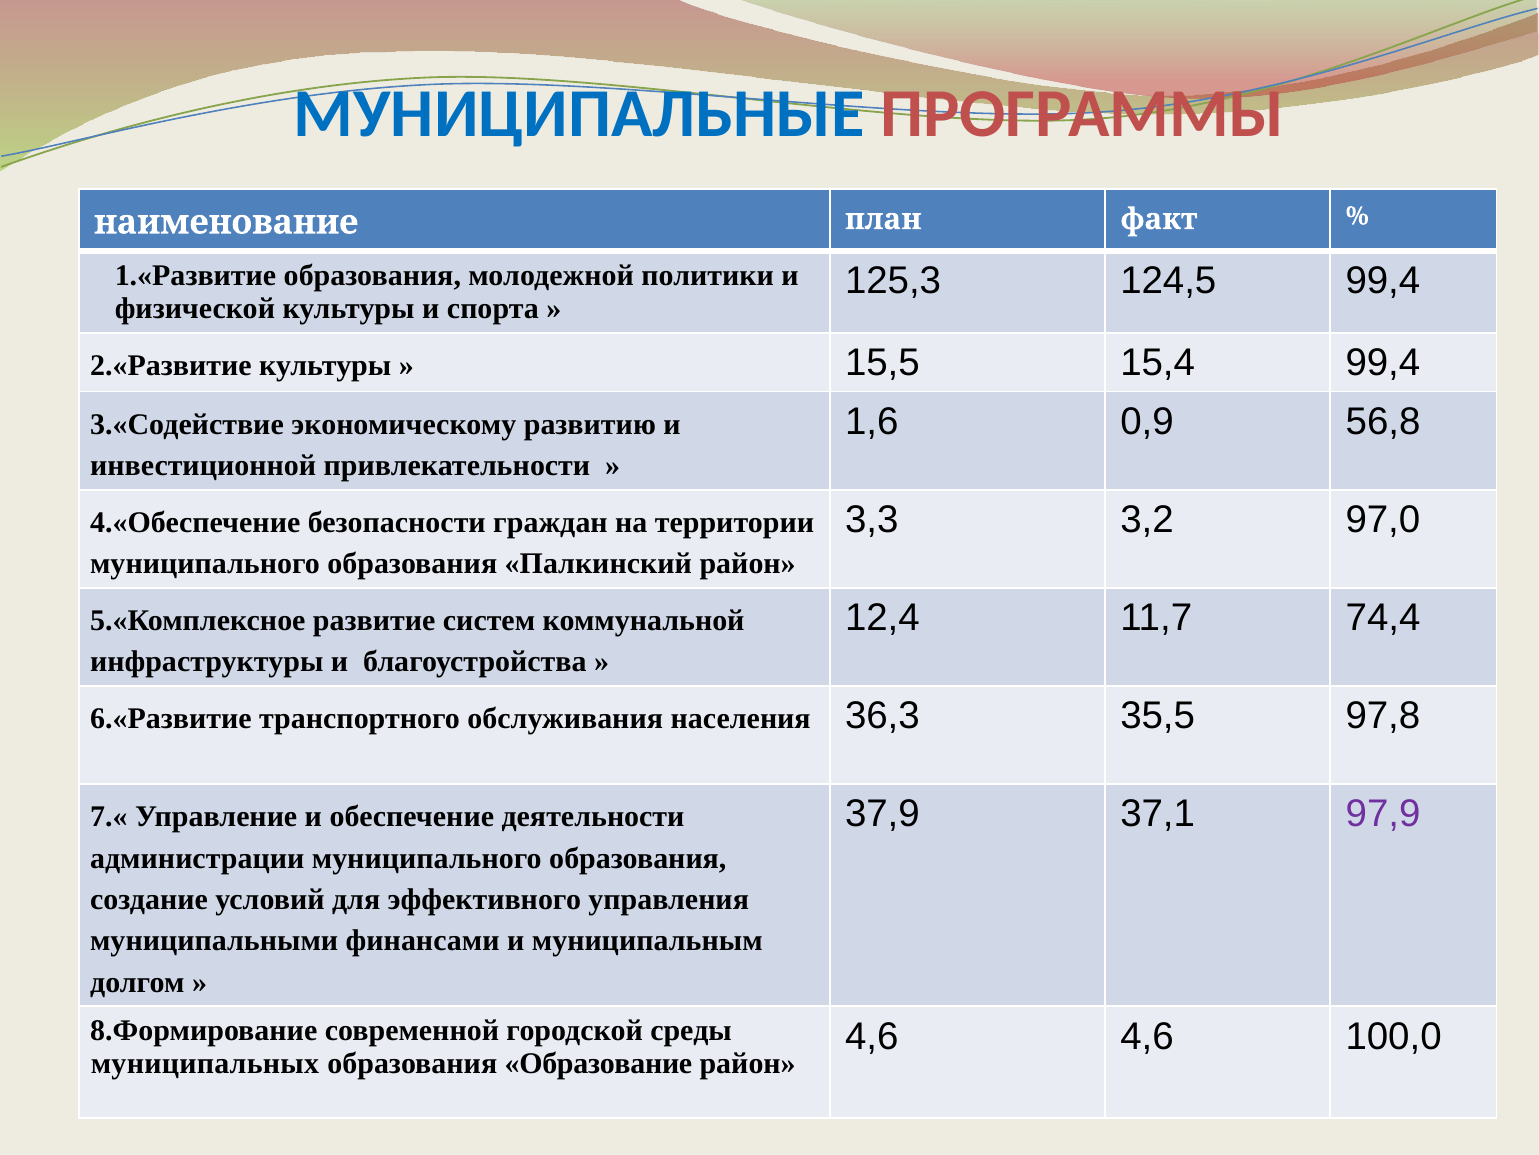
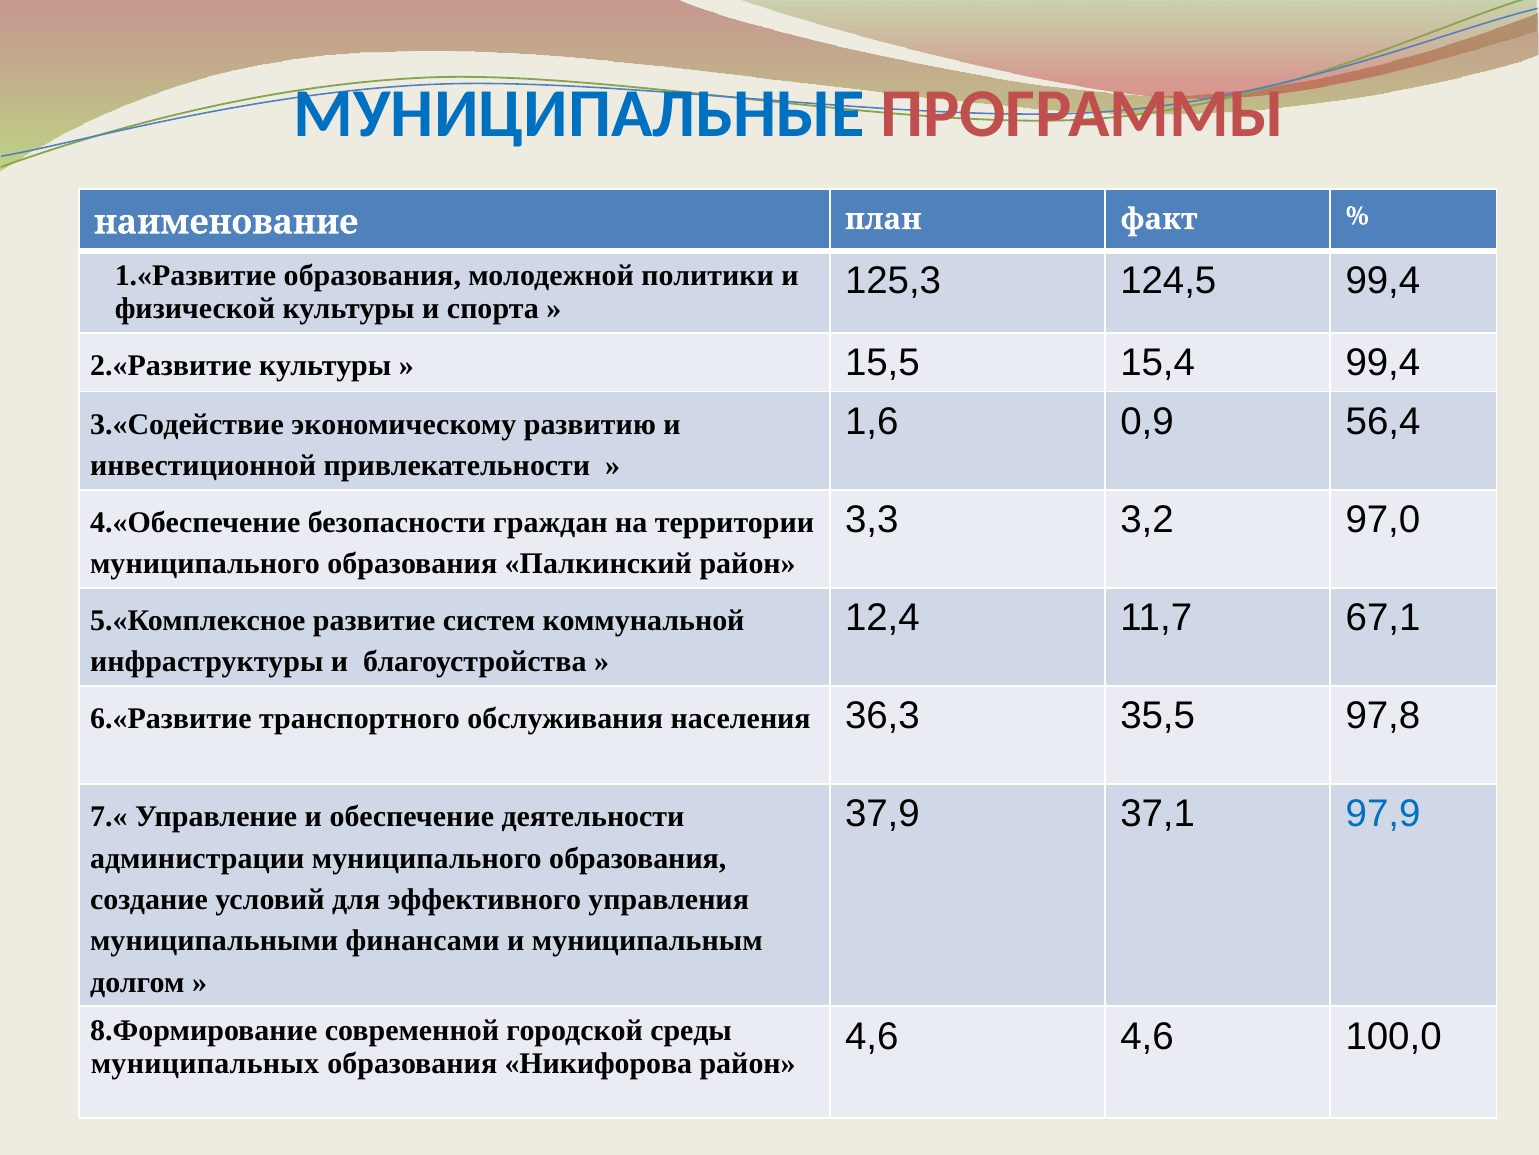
56,8: 56,8 -> 56,4
74,4: 74,4 -> 67,1
97,9 colour: purple -> blue
Образование: Образование -> Никифорова
